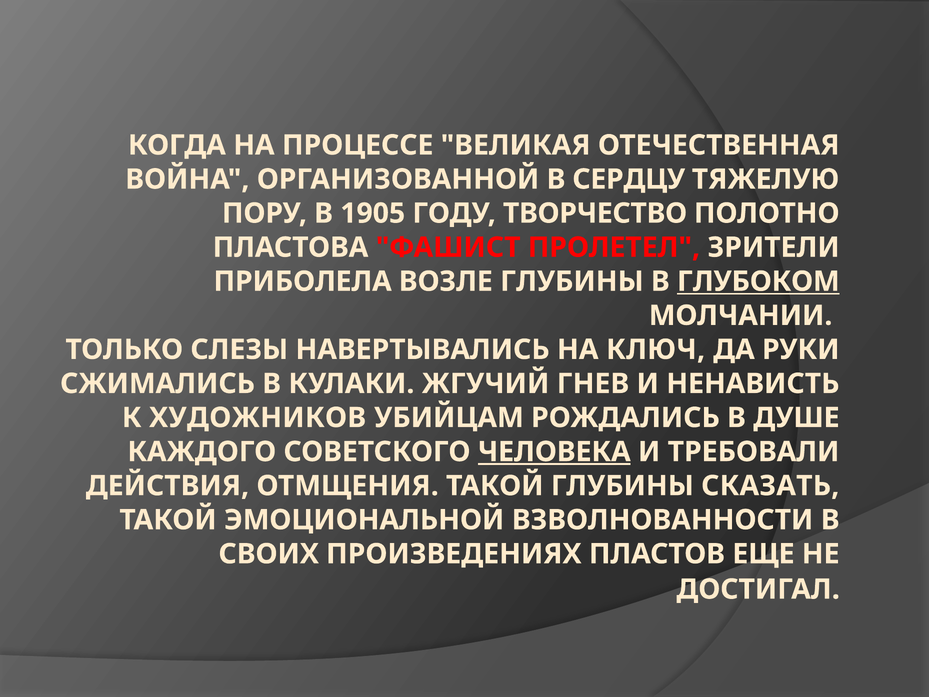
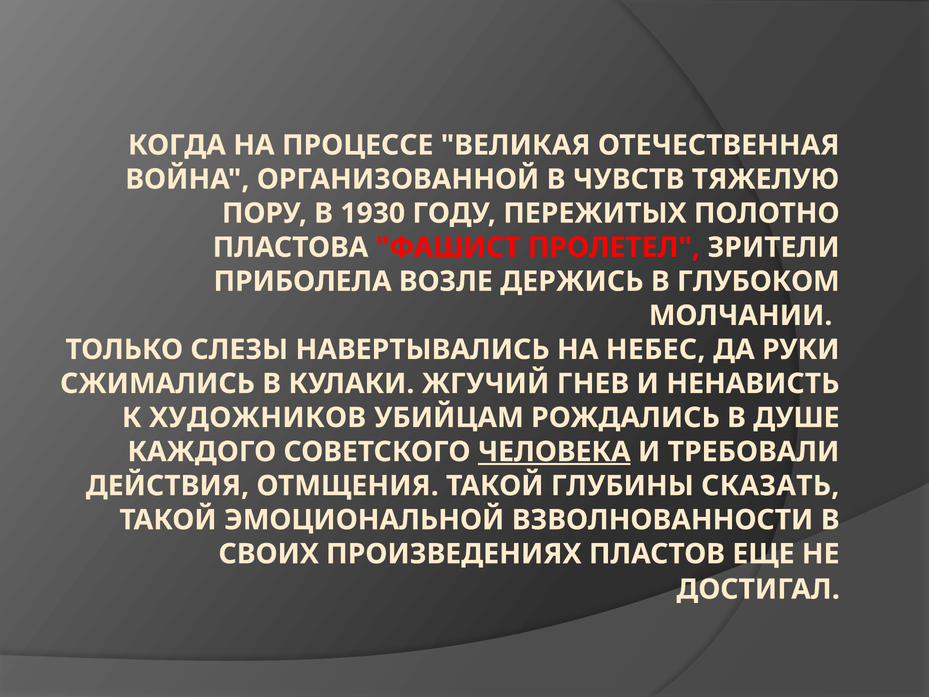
СЕРДЦУ: СЕРДЦУ -> ЧУВСТВ
1905: 1905 -> 1930
ТВОРЧЕСТВО: ТВОРЧЕСТВО -> ПЕРЕЖИТЫХ
ВОЗЛЕ ГЛУБИНЫ: ГЛУБИНЫ -> ДЕРЖИСЬ
ГЛУБОКОМ underline: present -> none
КЛЮЧ: КЛЮЧ -> НЕБЕС
